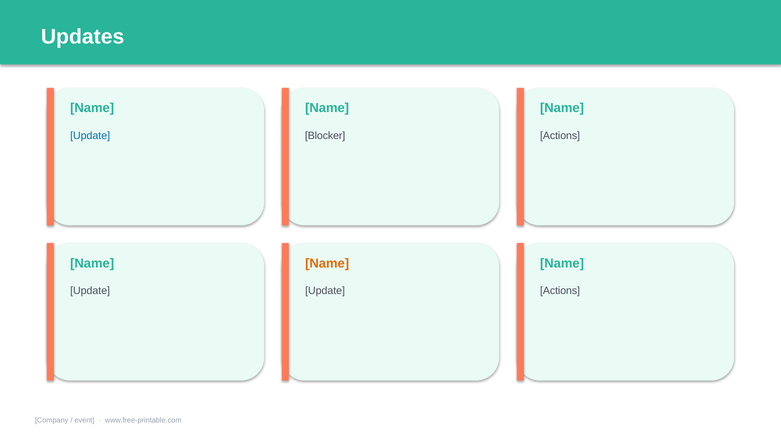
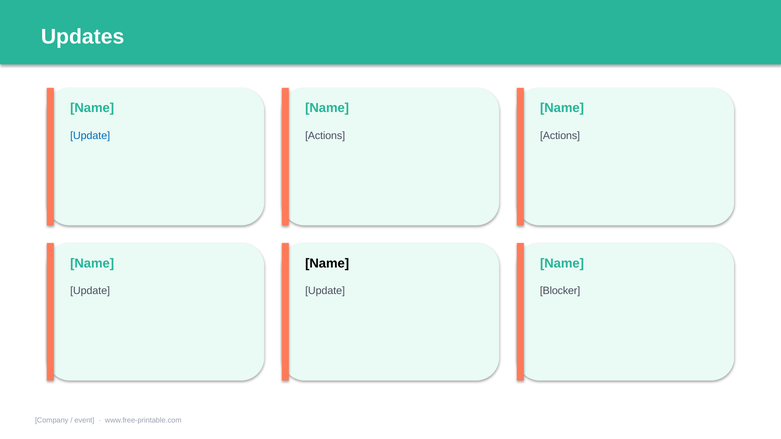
Blocker at (325, 136): Blocker -> Actions
Name at (327, 263) colour: orange -> black
Actions at (560, 291): Actions -> Blocker
